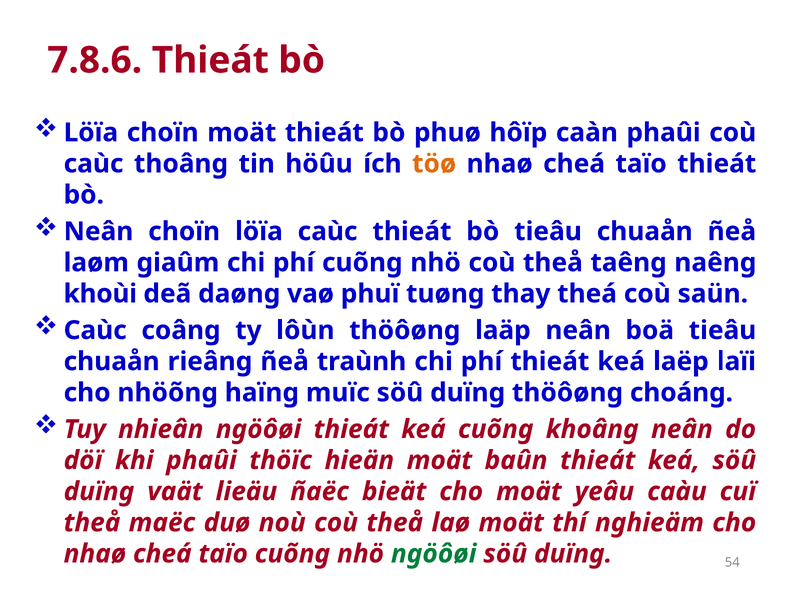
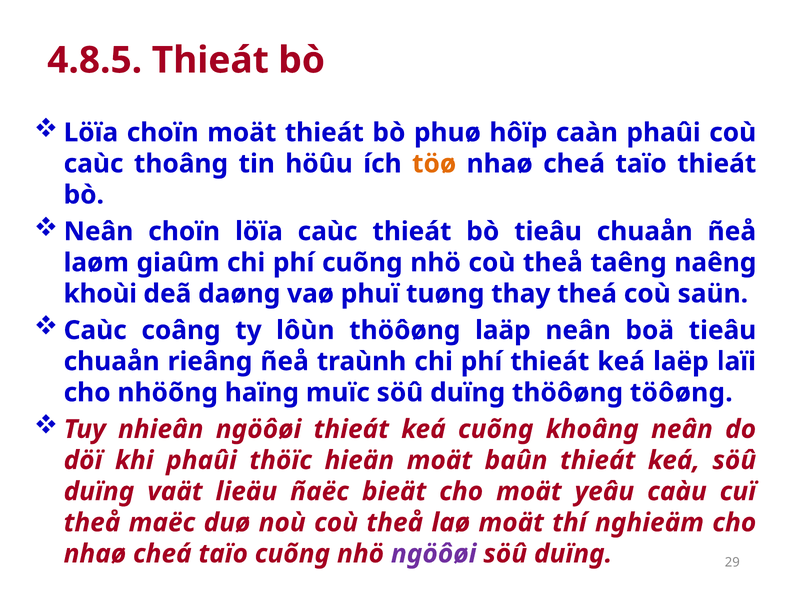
7.8.6: 7.8.6 -> 4.8.5
choáng: choáng -> töôøng
ngöôøi at (434, 554) colour: green -> purple
54: 54 -> 29
